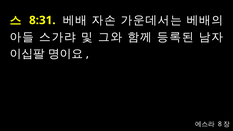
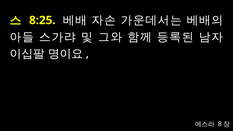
8:31: 8:31 -> 8:25
